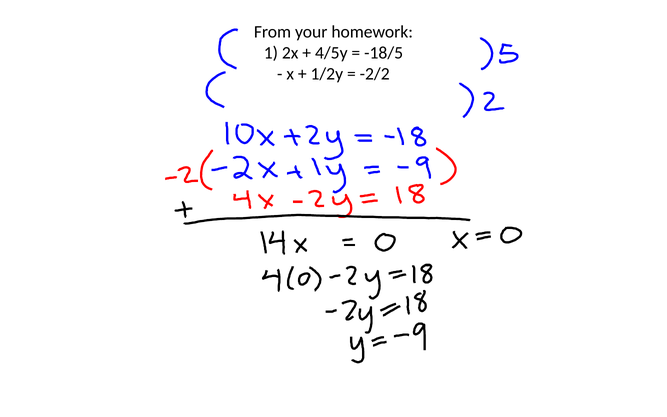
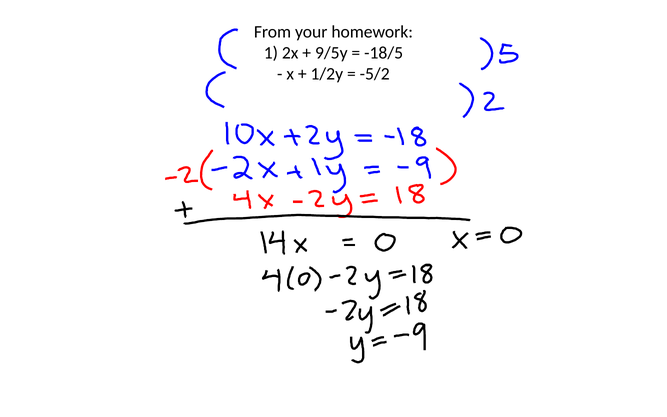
4/5y: 4/5y -> 9/5y
-2/2: -2/2 -> -5/2
